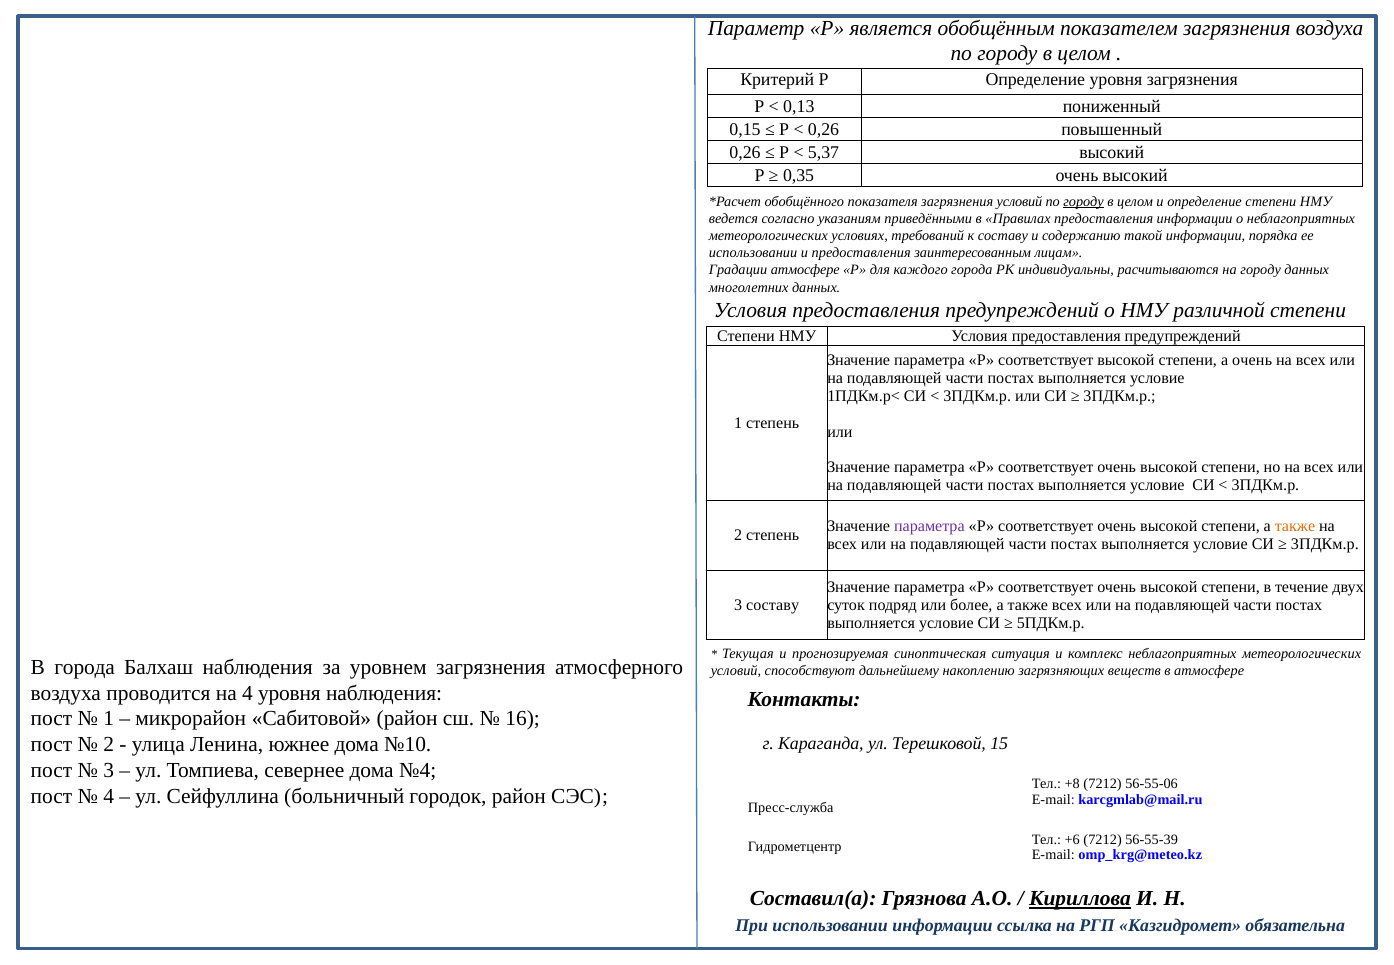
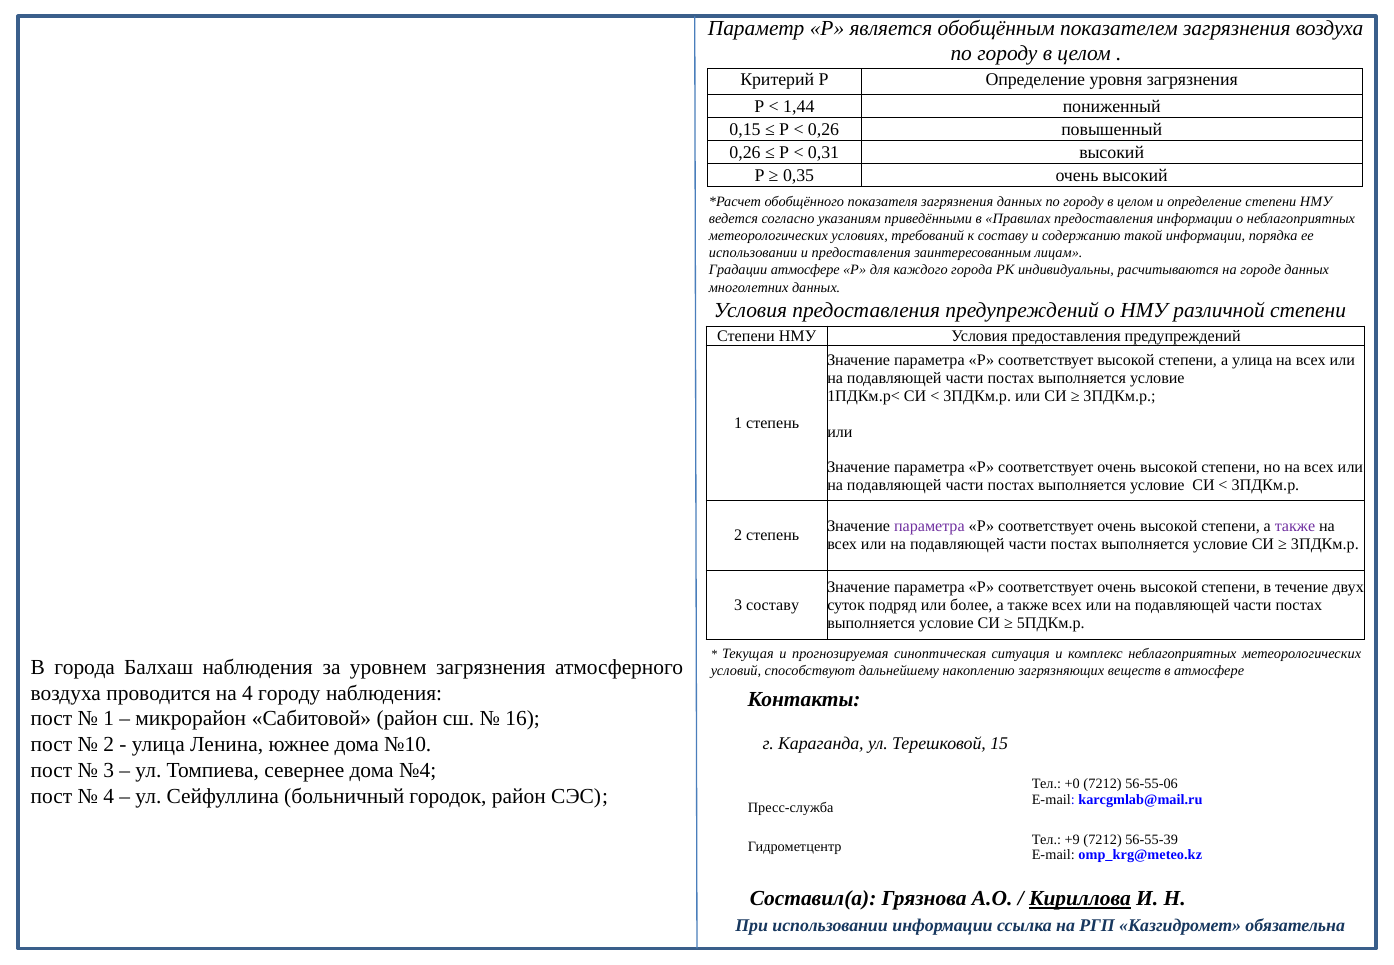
0,13: 0,13 -> 1,44
5,37: 5,37 -> 0,31
загрязнения условий: условий -> данных
городу at (1084, 202) underline: present -> none
на городу: городу -> городе
а очень: очень -> улица
также at (1295, 526) colour: orange -> purple
4 уровня: уровня -> городу
+8: +8 -> +0
+6: +6 -> +9
